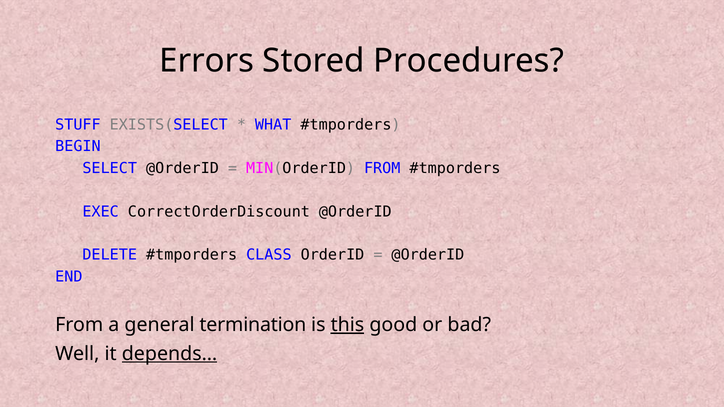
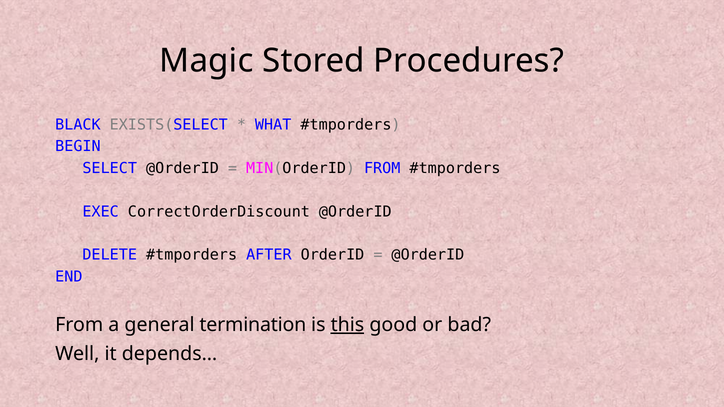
Errors: Errors -> Magic
STUFF: STUFF -> BLACK
CLASS: CLASS -> AFTER
depends… underline: present -> none
